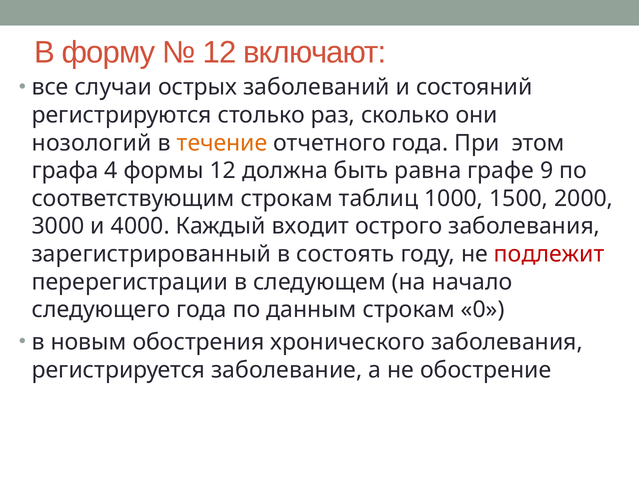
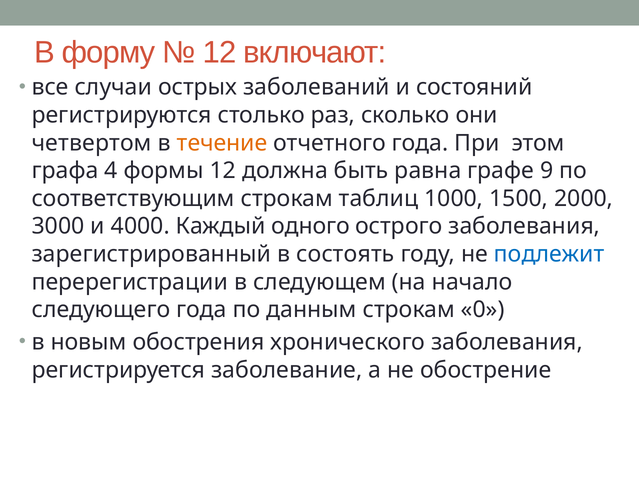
нозологий: нозологий -> четвертом
входит: входит -> одного
подлежит colour: red -> blue
